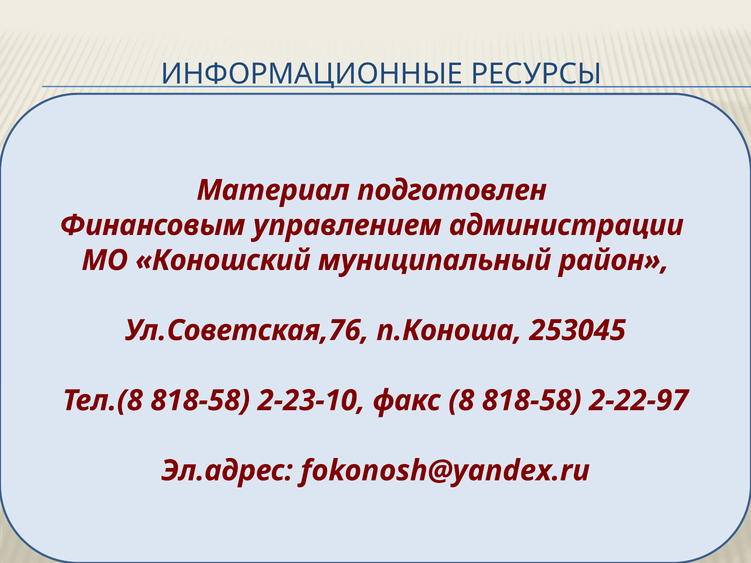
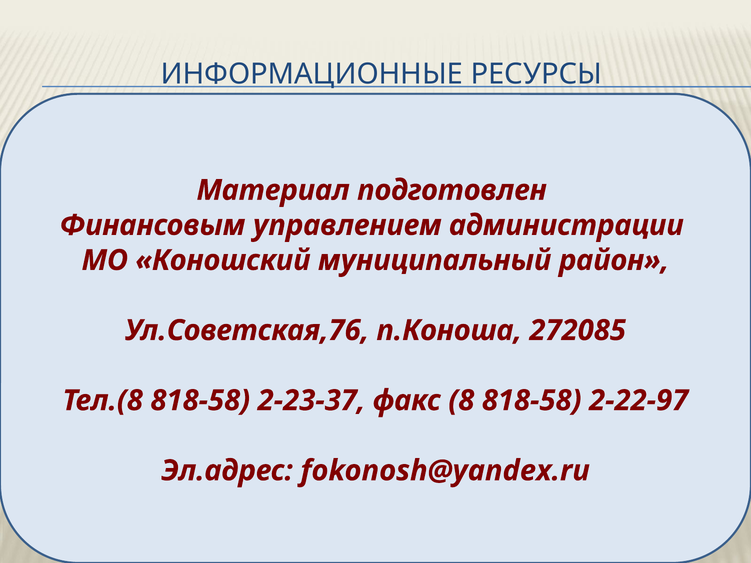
253045: 253045 -> 272085
2-23-10: 2-23-10 -> 2-23-37
